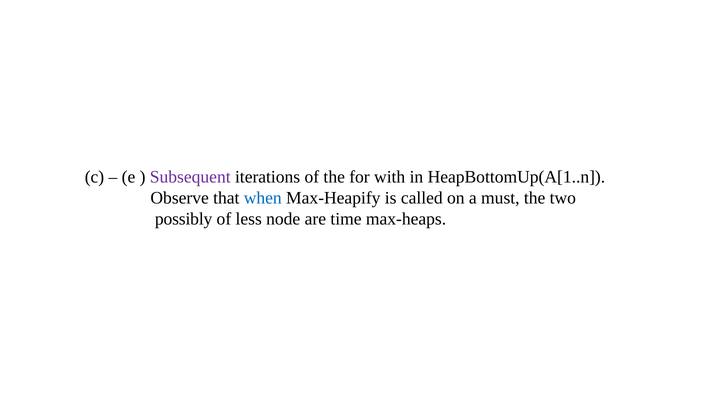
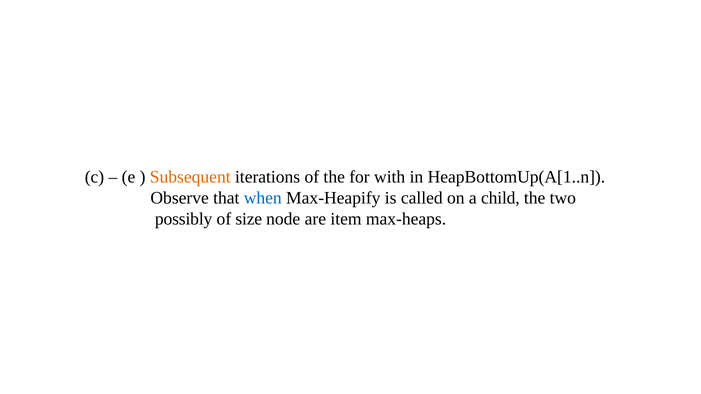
Subsequent colour: purple -> orange
must: must -> child
less: less -> size
time: time -> item
